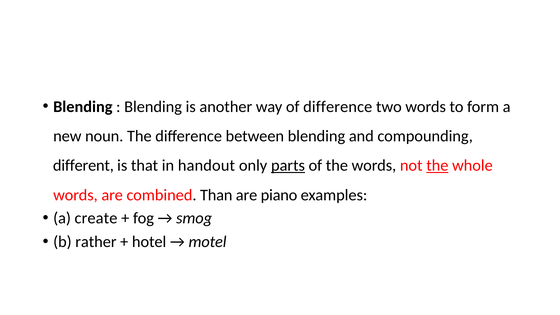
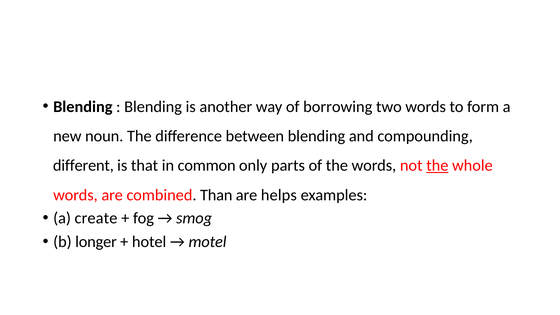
of difference: difference -> borrowing
handout: handout -> common
parts underline: present -> none
piano: piano -> helps
rather: rather -> longer
